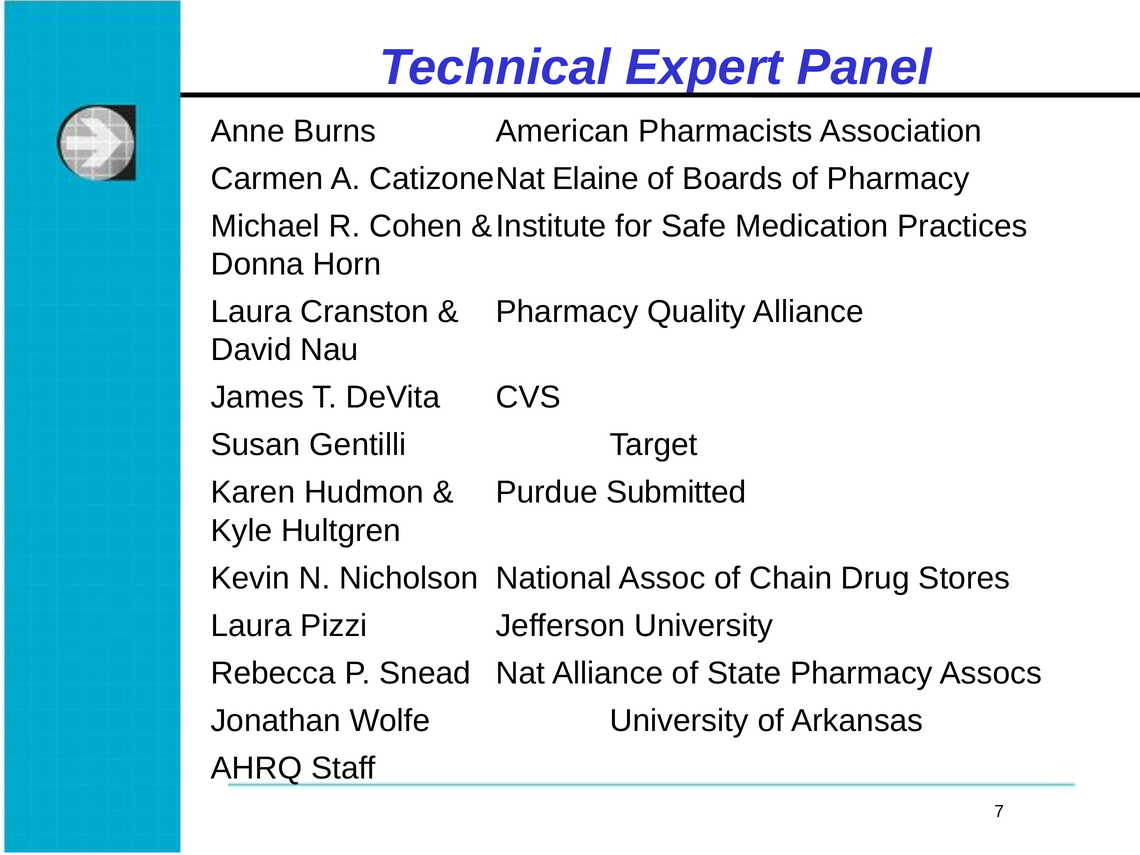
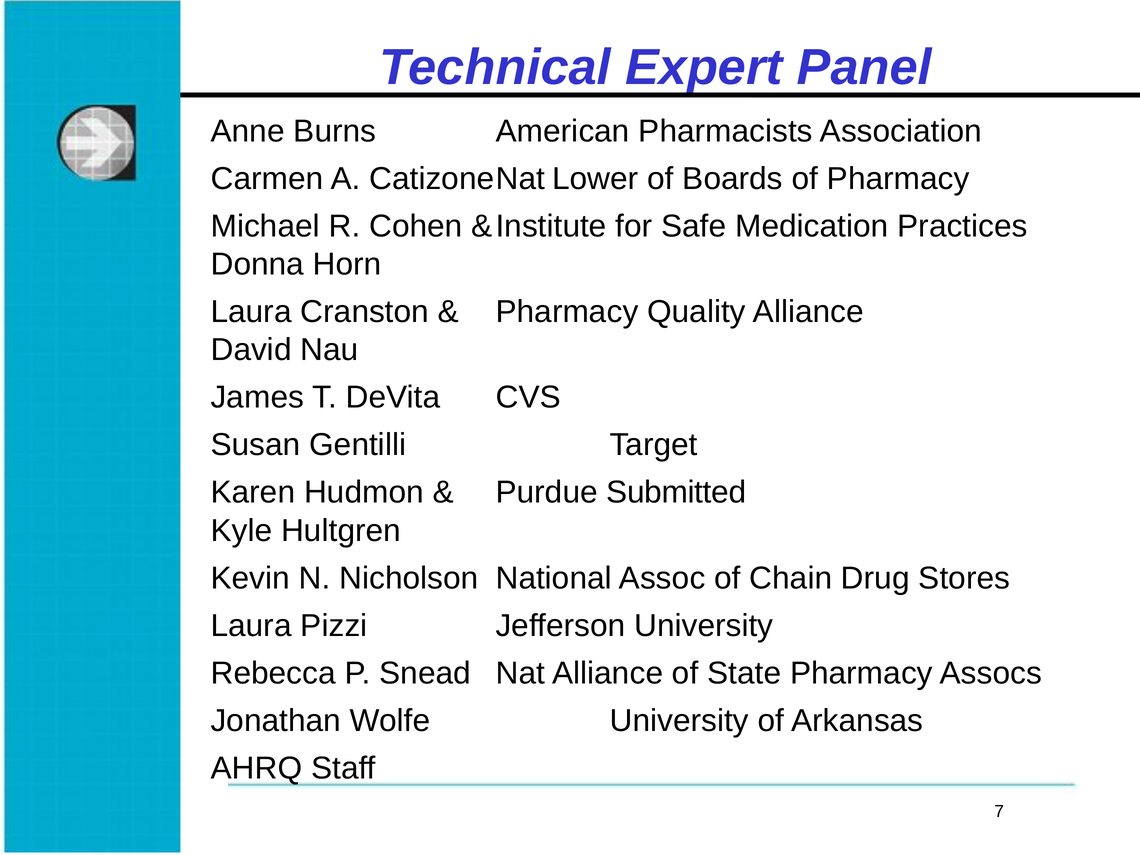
Elaine: Elaine -> Lower
